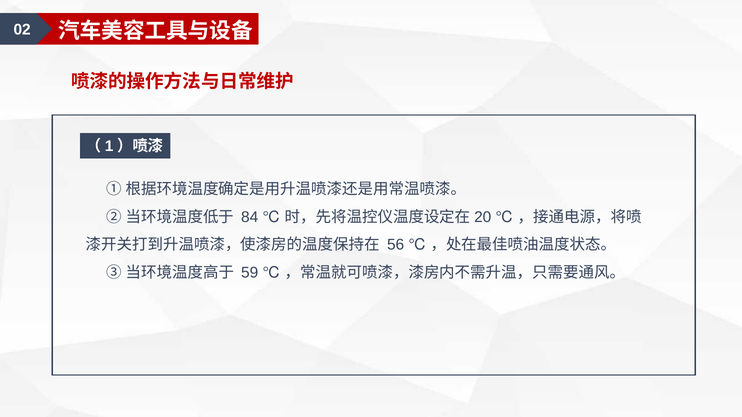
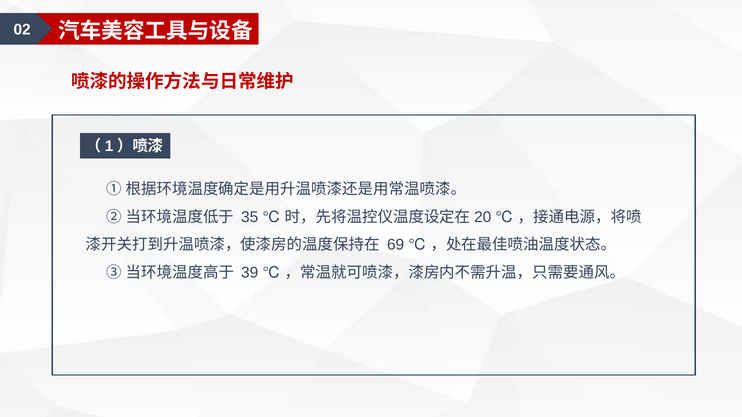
84: 84 -> 35
56: 56 -> 69
59: 59 -> 39
